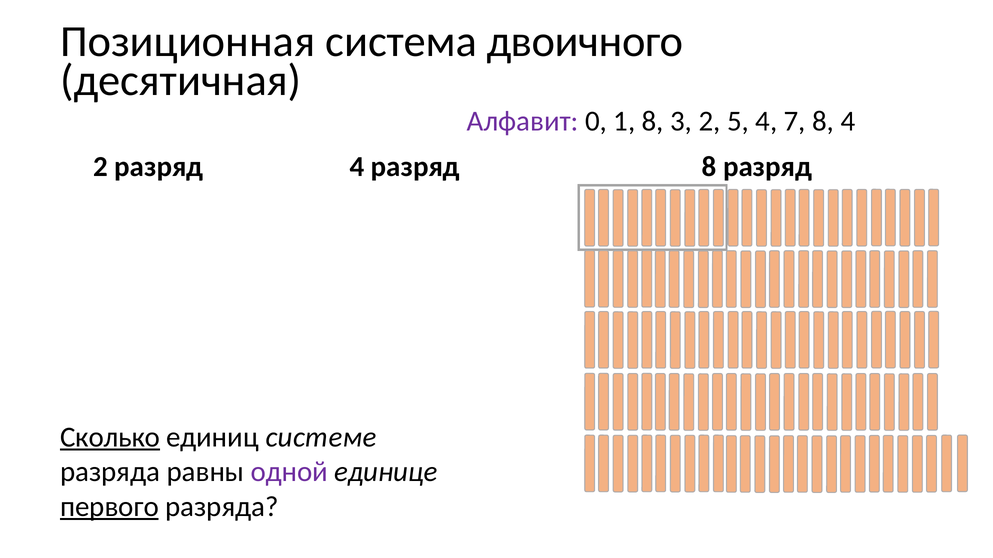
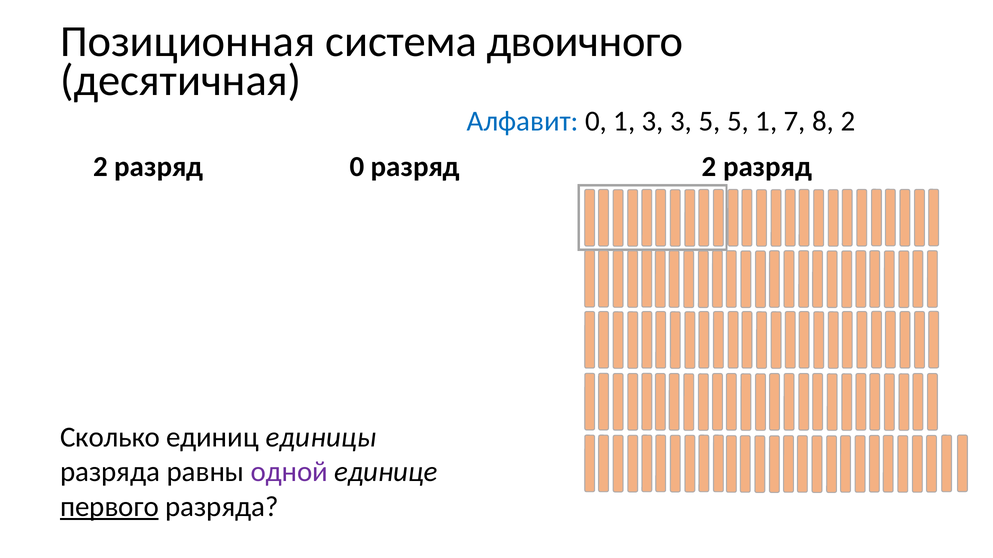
Алфавит colour: purple -> blue
1 8: 8 -> 3
3 2: 2 -> 5
5 4: 4 -> 1
8 4: 4 -> 2
разряд 4: 4 -> 0
разряд 8: 8 -> 2
Сколько underline: present -> none
системе: системе -> единицы
